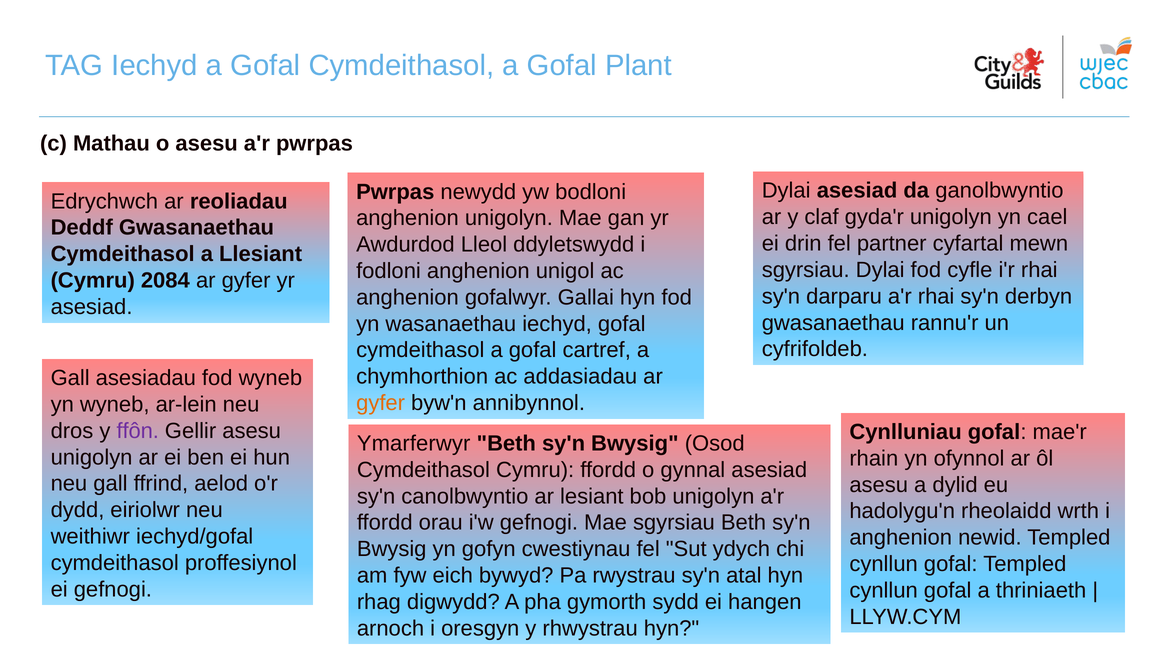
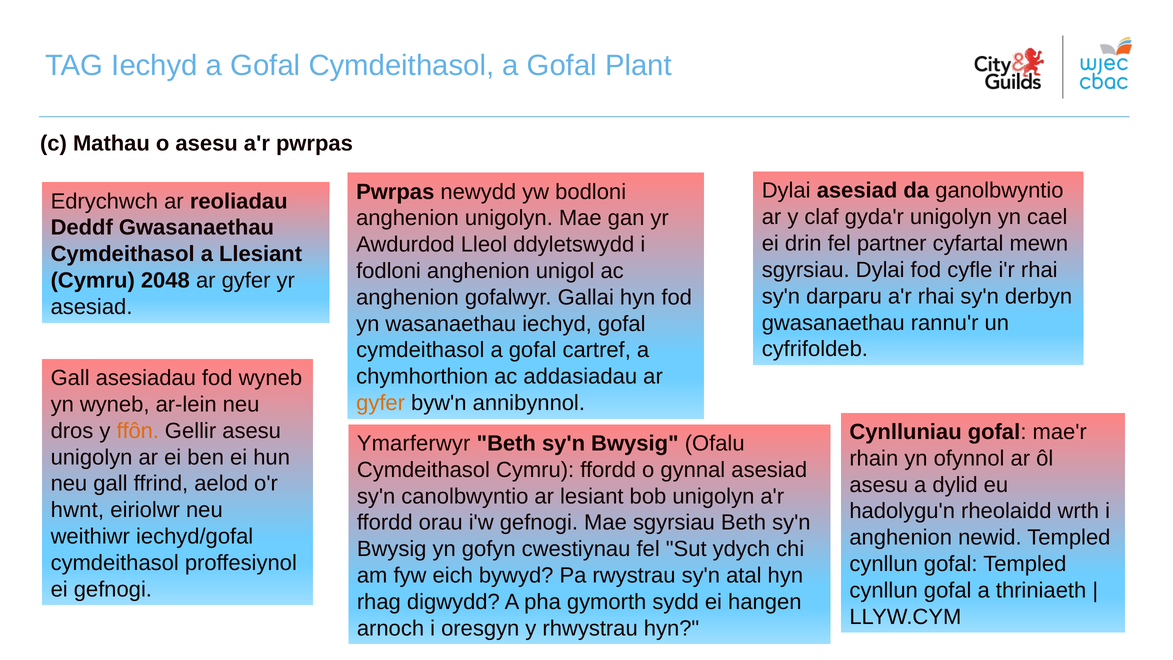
2084: 2084 -> 2048
ffôn colour: purple -> orange
Osod: Osod -> Ofalu
dydd: dydd -> hwnt
